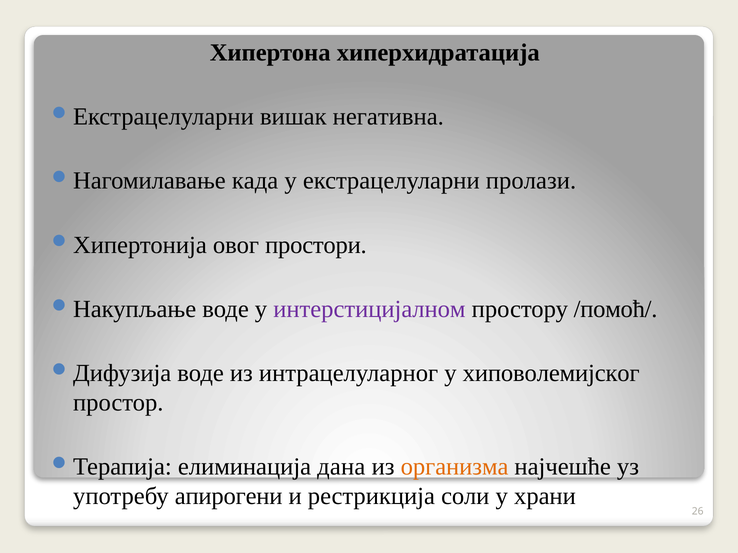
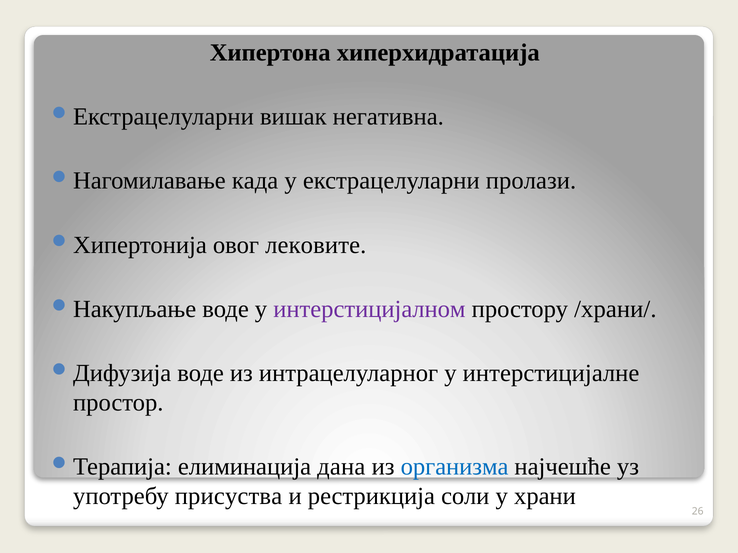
простори: простори -> лековите
/помоћ/: /помоћ/ -> /храни/
хиповолемијског: хиповолемијског -> интерстицијалне
организма colour: orange -> blue
апирогени: апирогени -> присуства
